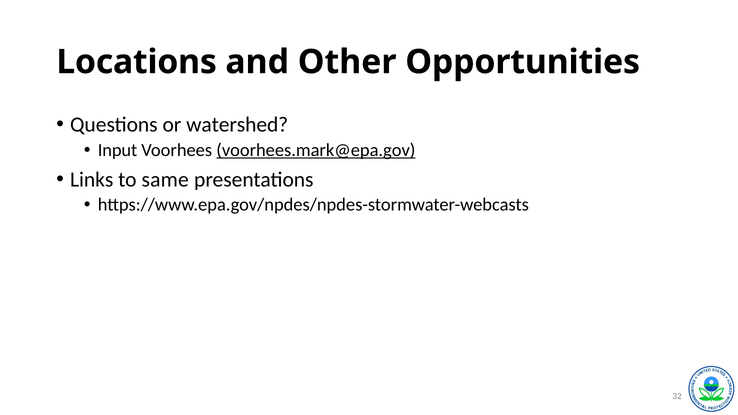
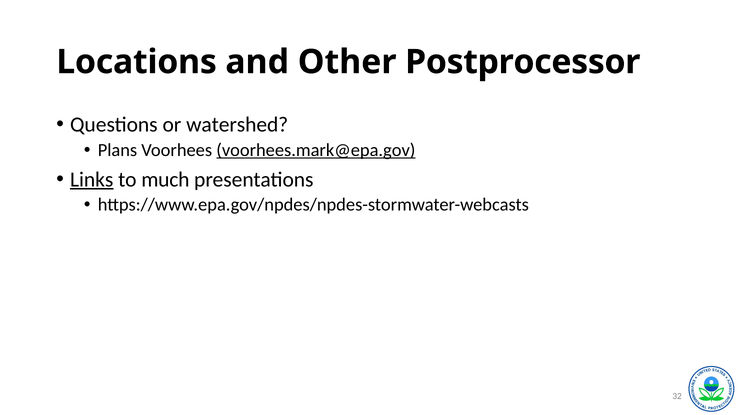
Opportunities: Opportunities -> Postprocessor
Input: Input -> Plans
Links underline: none -> present
same: same -> much
